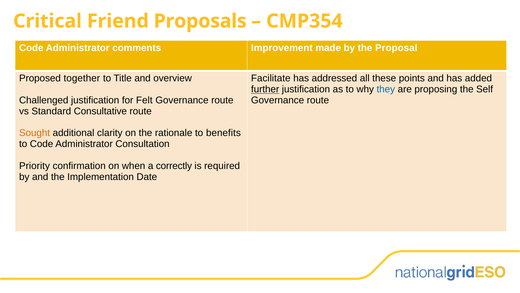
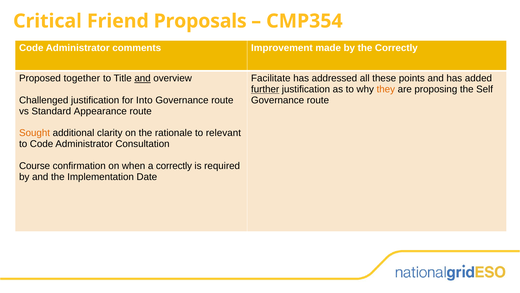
the Proposal: Proposal -> Correctly
and at (143, 78) underline: none -> present
they colour: blue -> orange
Felt: Felt -> Into
Consultative: Consultative -> Appearance
benefits: benefits -> relevant
Priority: Priority -> Course
